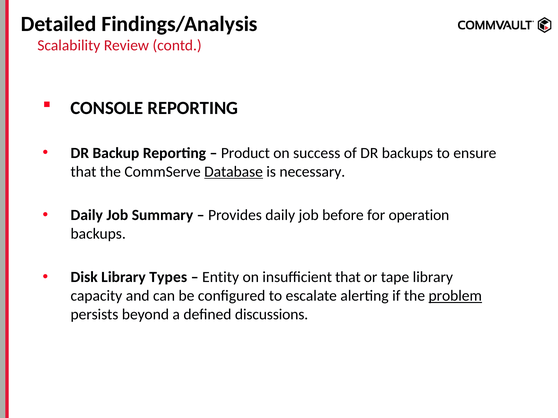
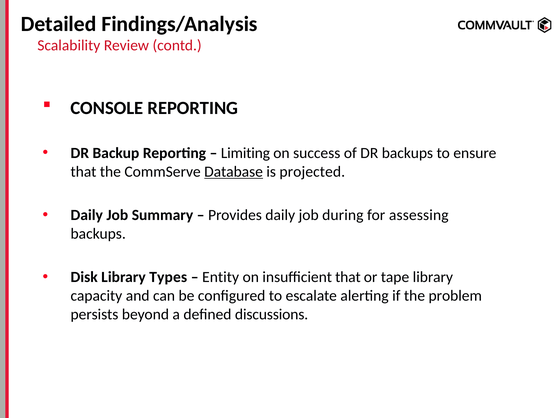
Product: Product -> Limiting
necessary: necessary -> projected
before: before -> during
operation: operation -> assessing
problem underline: present -> none
